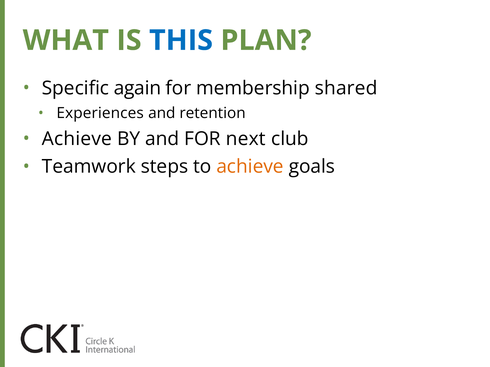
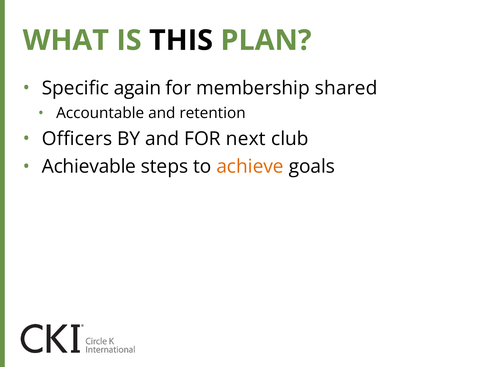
THIS colour: blue -> black
Experiences: Experiences -> Accountable
Achieve at (77, 139): Achieve -> Officers
Teamwork: Teamwork -> Achievable
